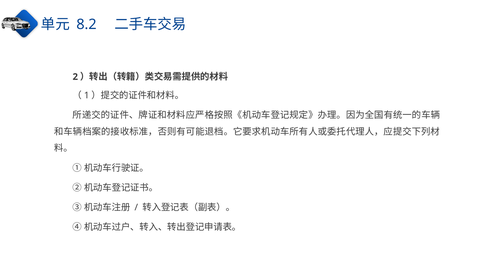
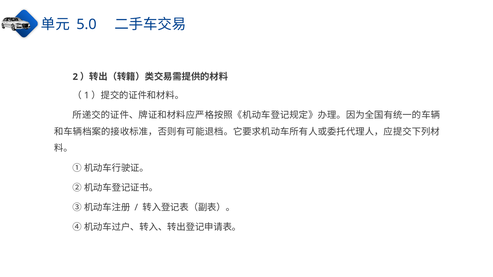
8.2: 8.2 -> 5.0
